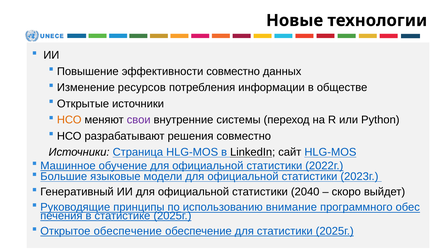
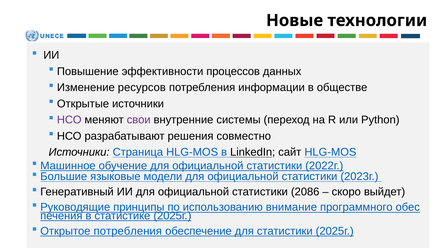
эффективности совместно: совместно -> процессов
НСО at (69, 120) colour: orange -> purple
2040: 2040 -> 2086
Открытое обеспечение: обеспечение -> потребления
